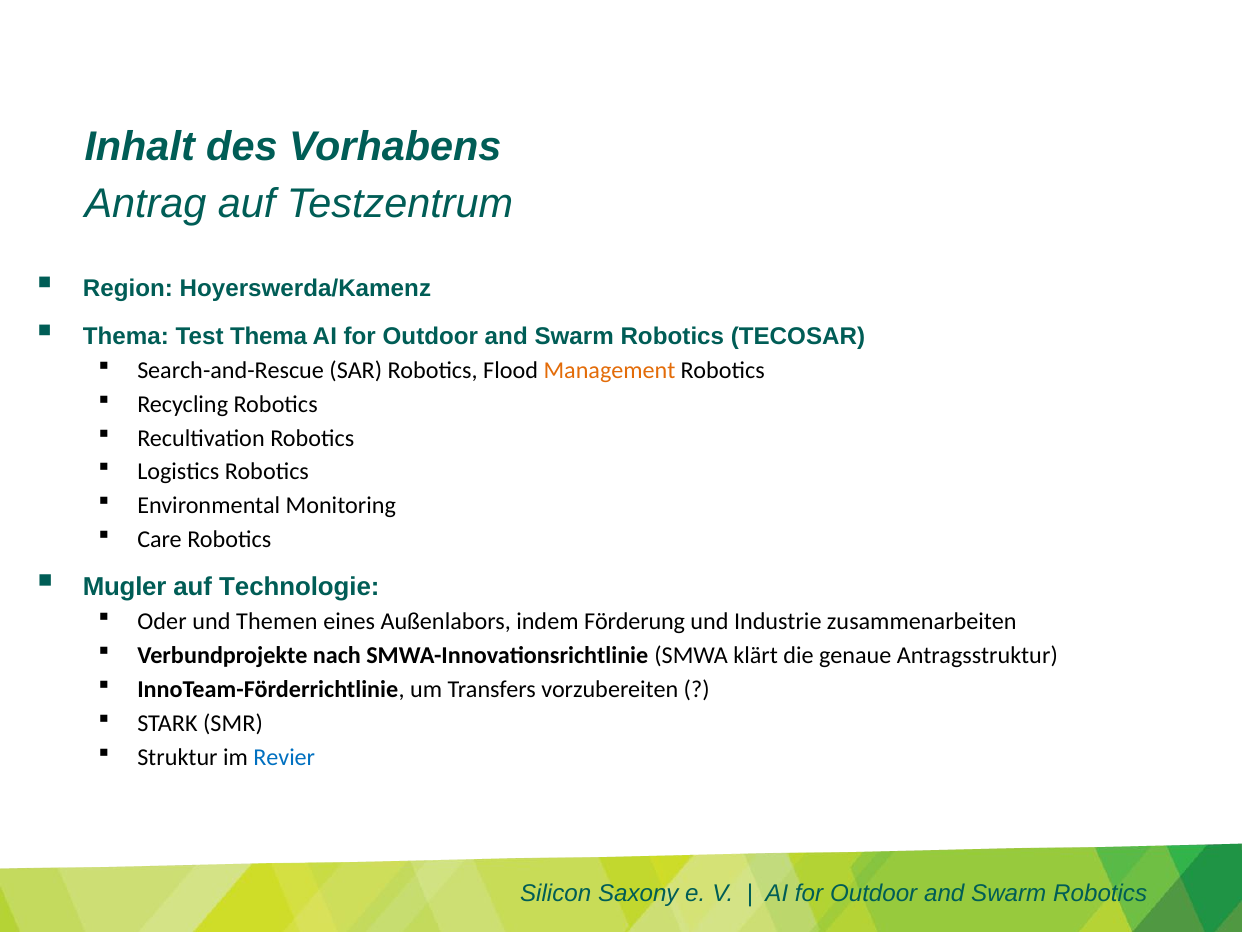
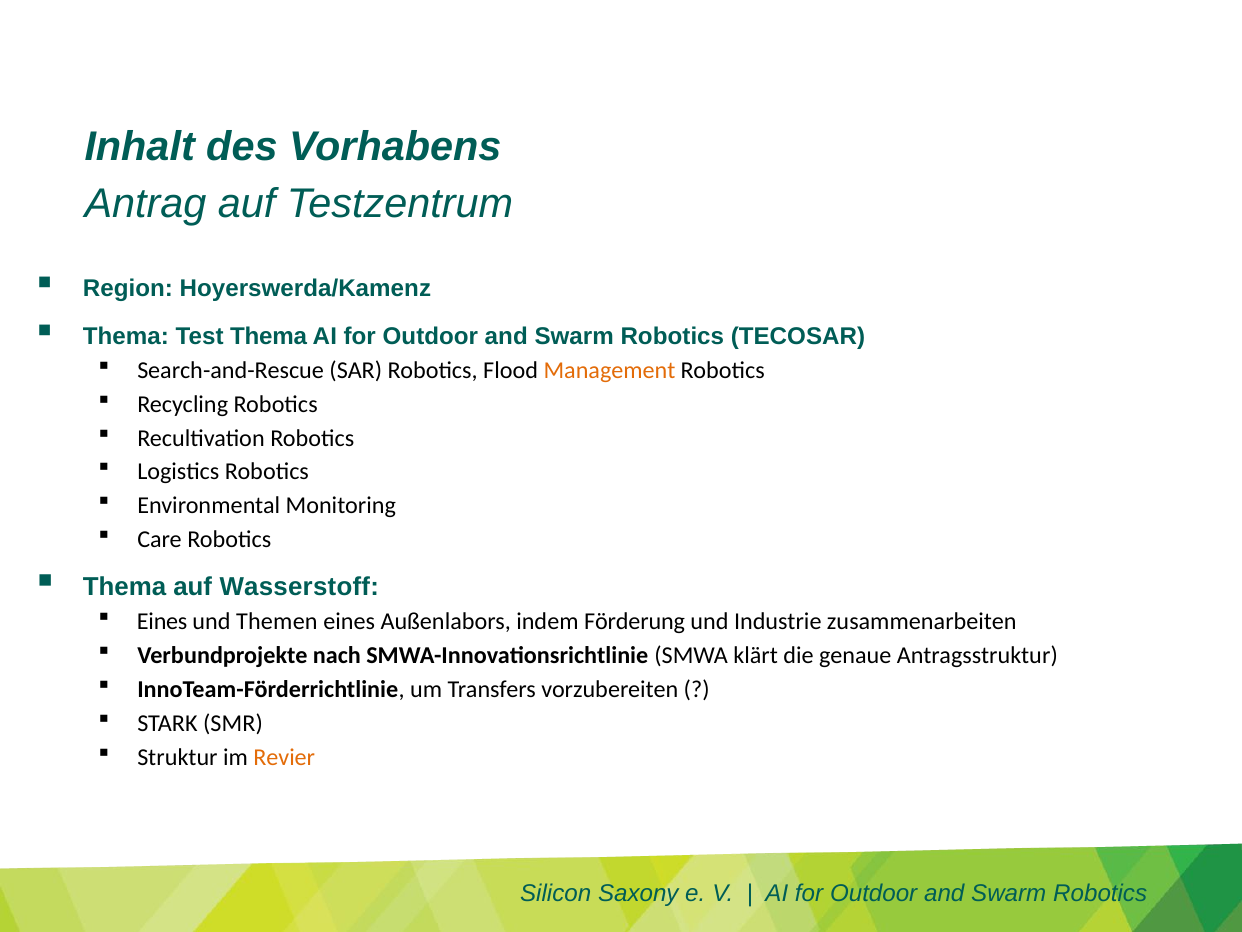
Mugler at (125, 587): Mugler -> Thema
Technologie: Technologie -> Wasserstoff
Oder at (162, 622): Oder -> Eines
Revier colour: blue -> orange
